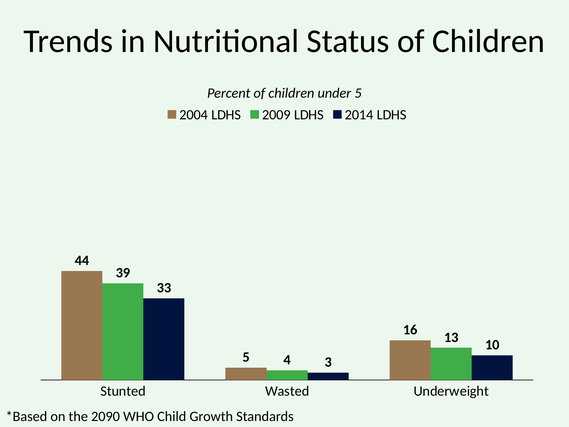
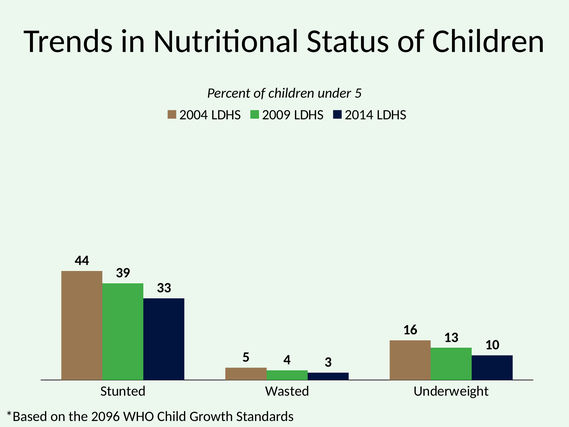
2090: 2090 -> 2096
